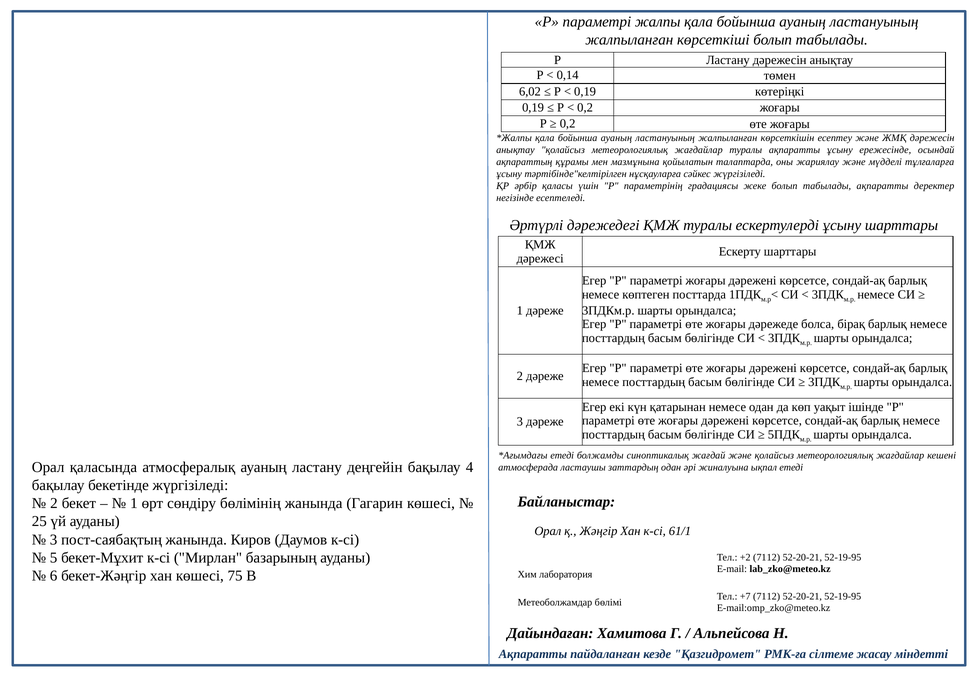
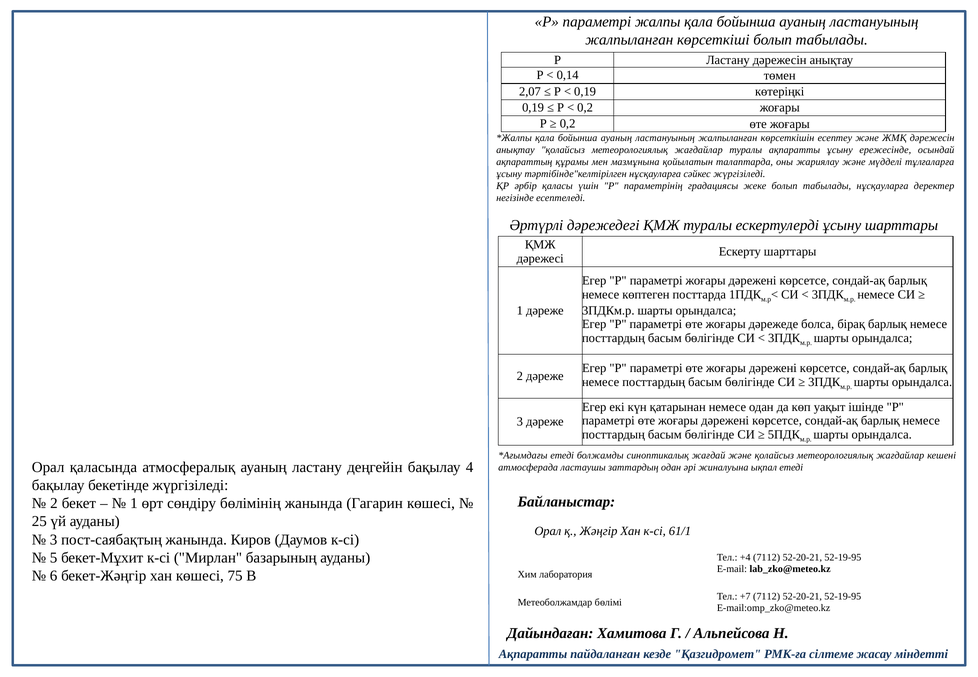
6,02: 6,02 -> 2,07
табылады ақпаратты: ақпаратты -> нұсқауларға
+2: +2 -> +4
